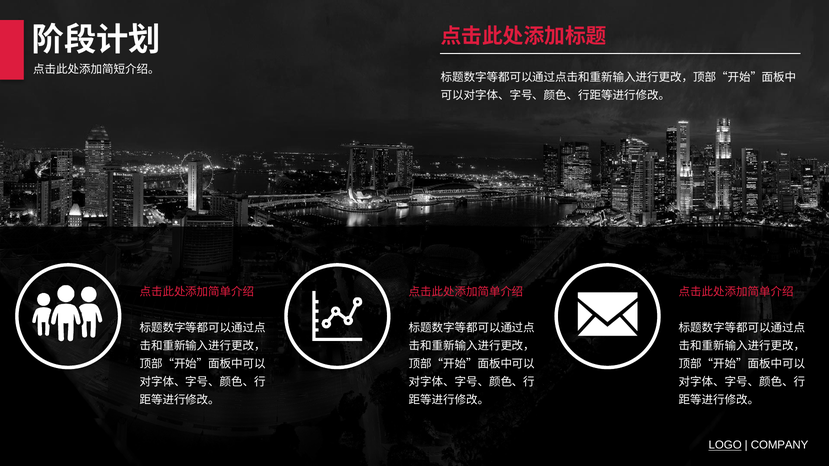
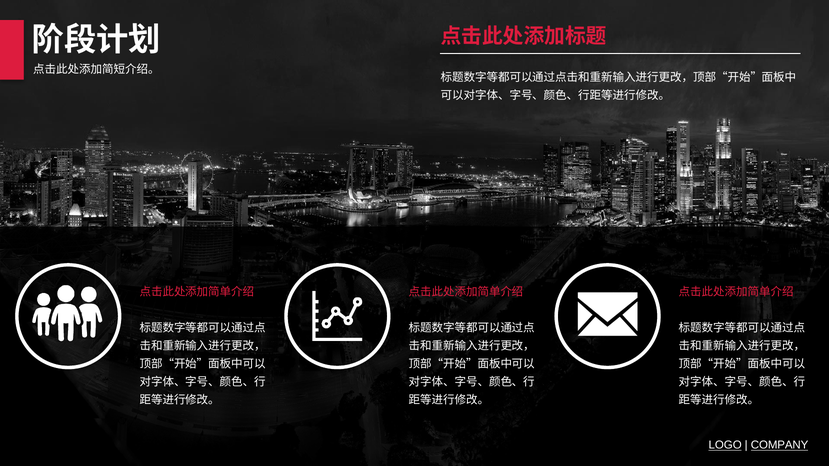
COMPANY underline: none -> present
